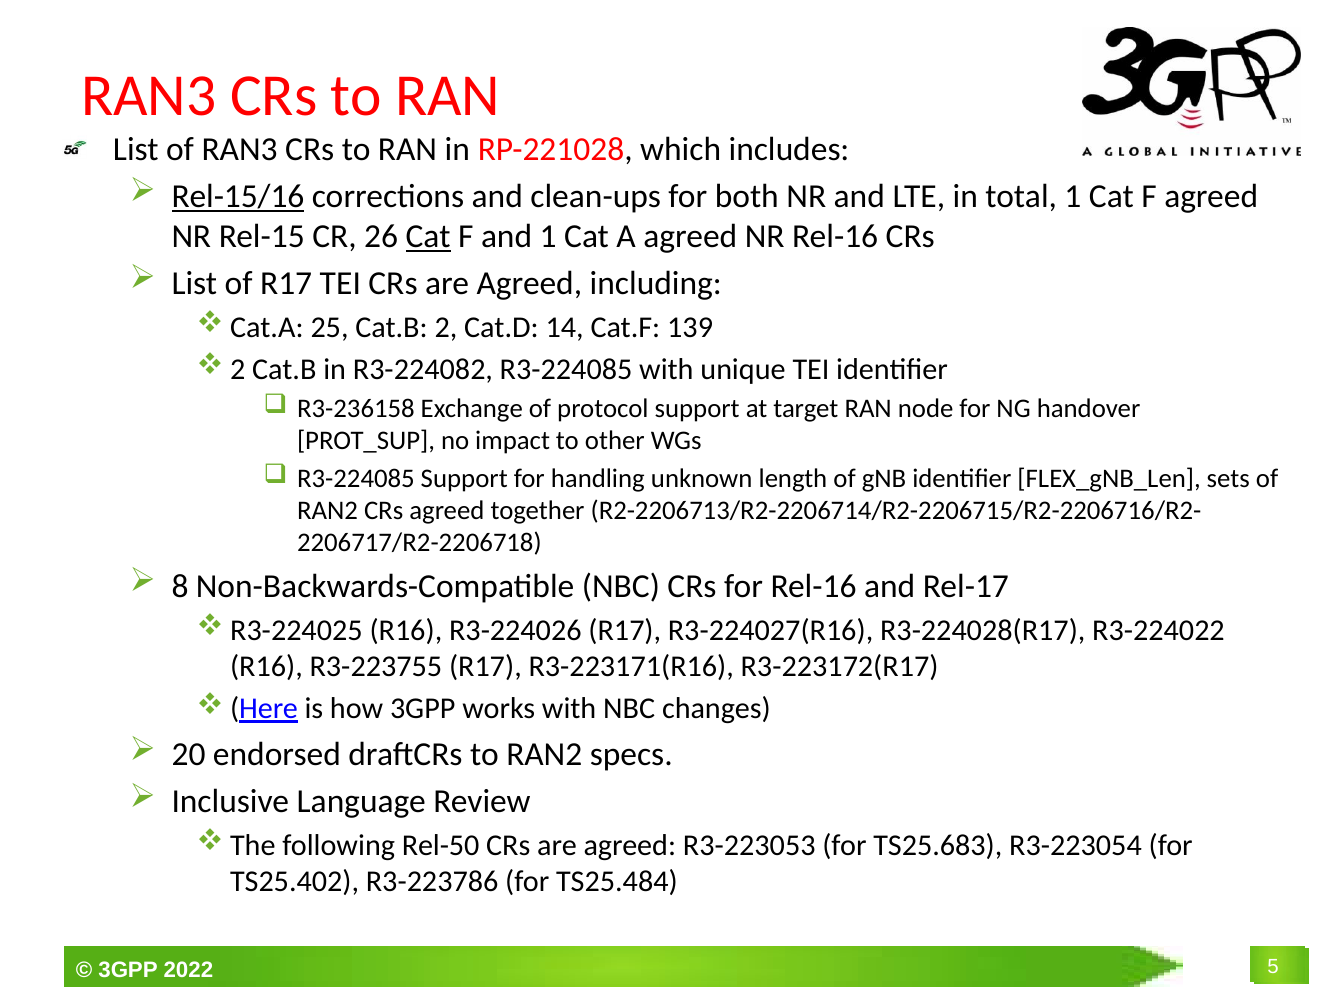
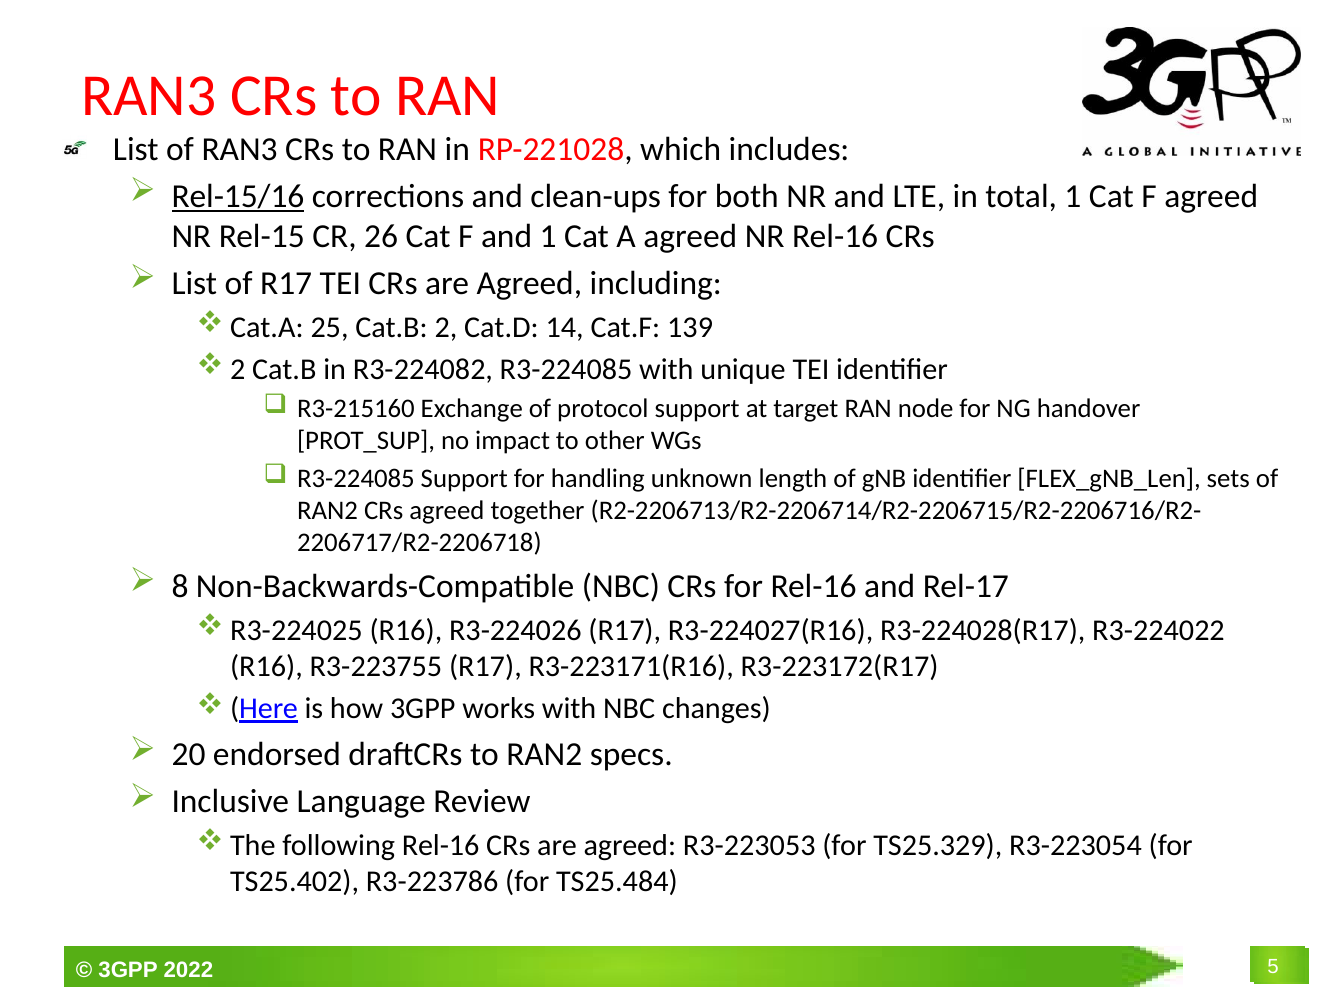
Cat at (428, 236) underline: present -> none
R3-236158: R3-236158 -> R3-215160
following Rel-50: Rel-50 -> Rel-16
TS25.683: TS25.683 -> TS25.329
